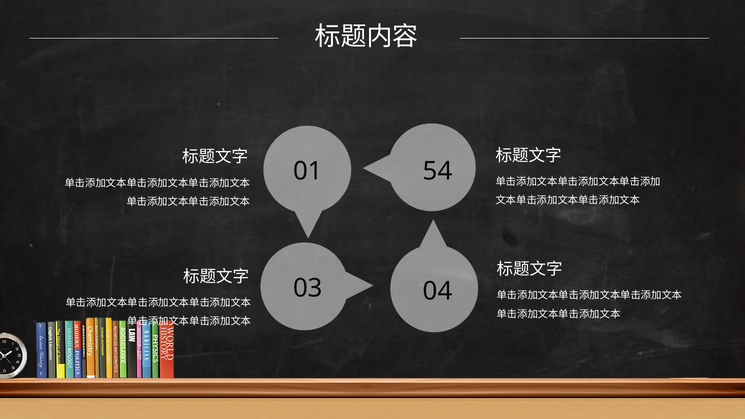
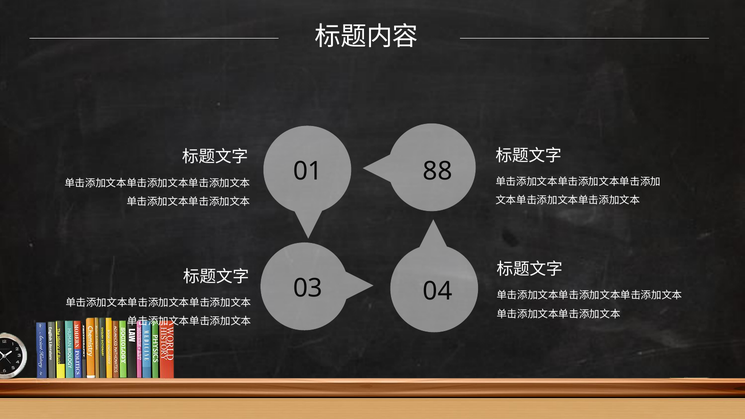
54: 54 -> 88
